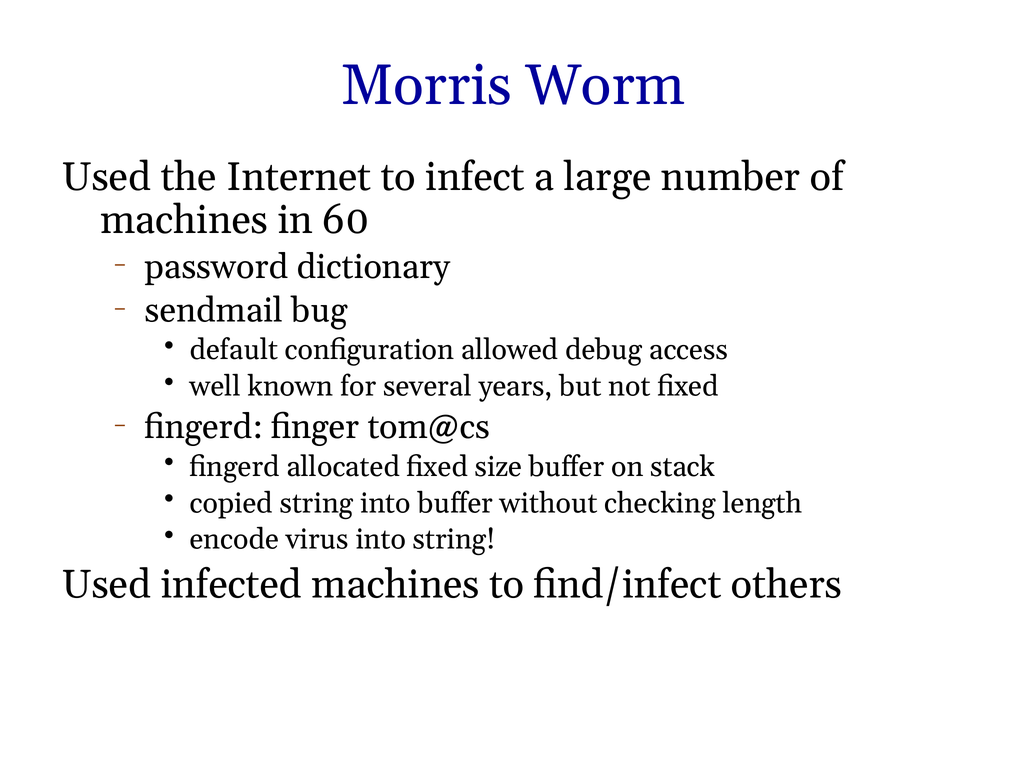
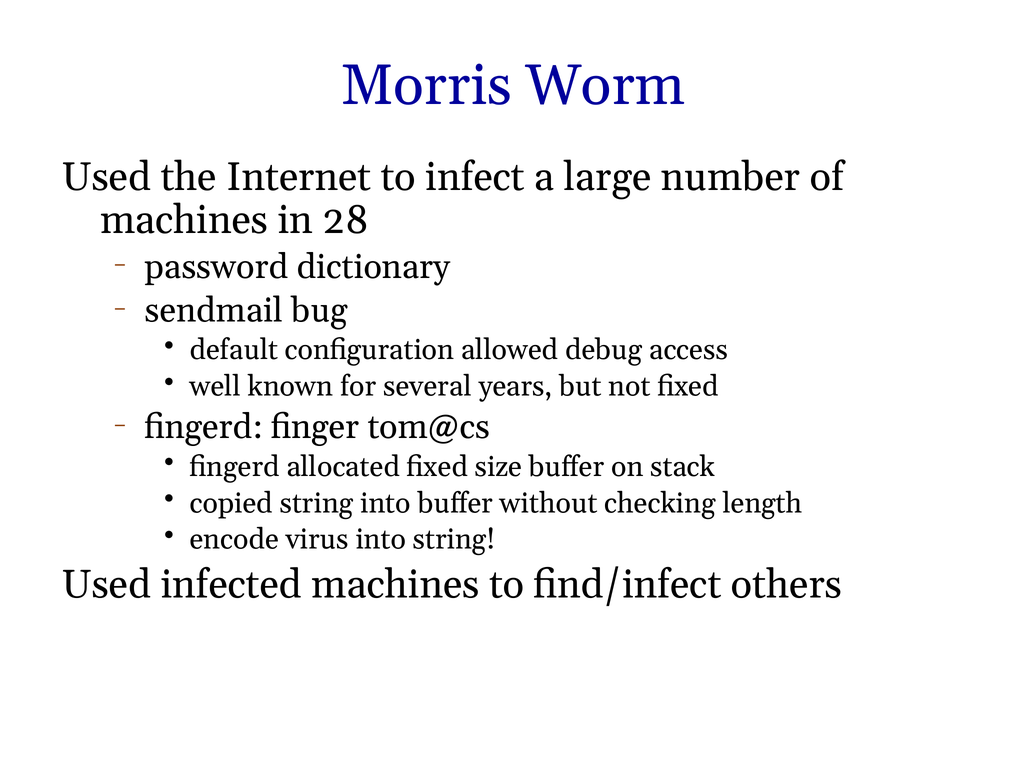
60: 60 -> 28
